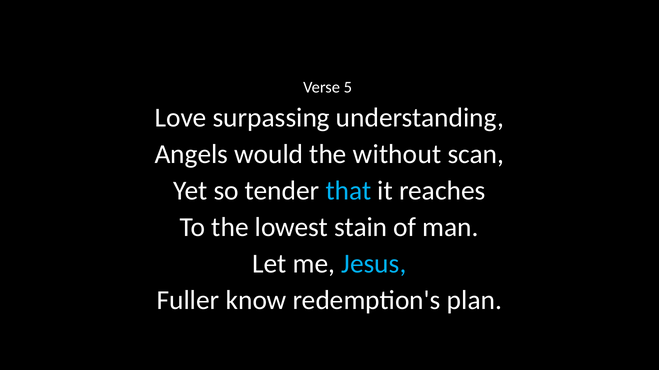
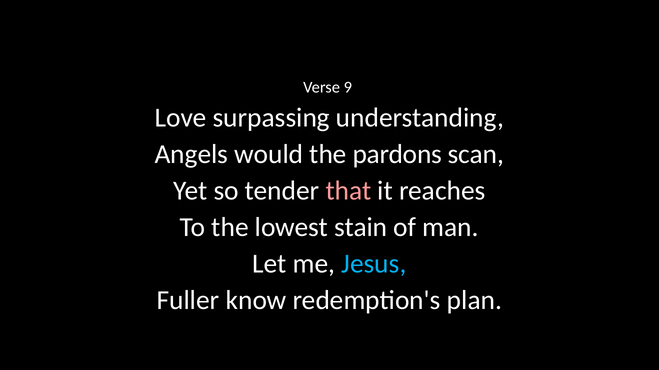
5: 5 -> 9
without: without -> pardons
that colour: light blue -> pink
